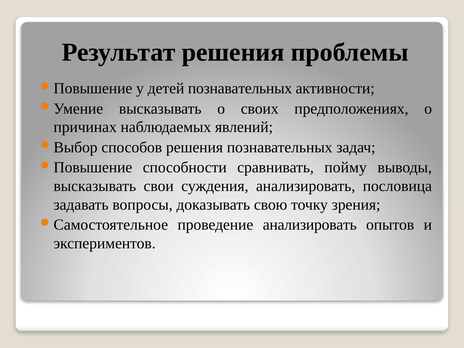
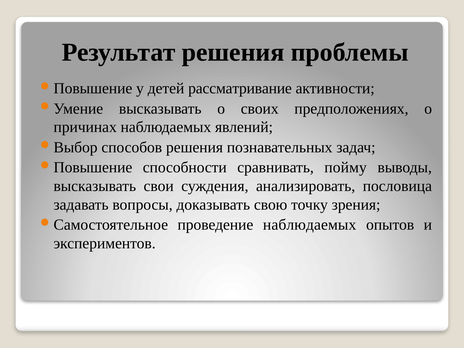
детей познавательных: познавательных -> рассматривание
проведение анализировать: анализировать -> наблюдаемых
